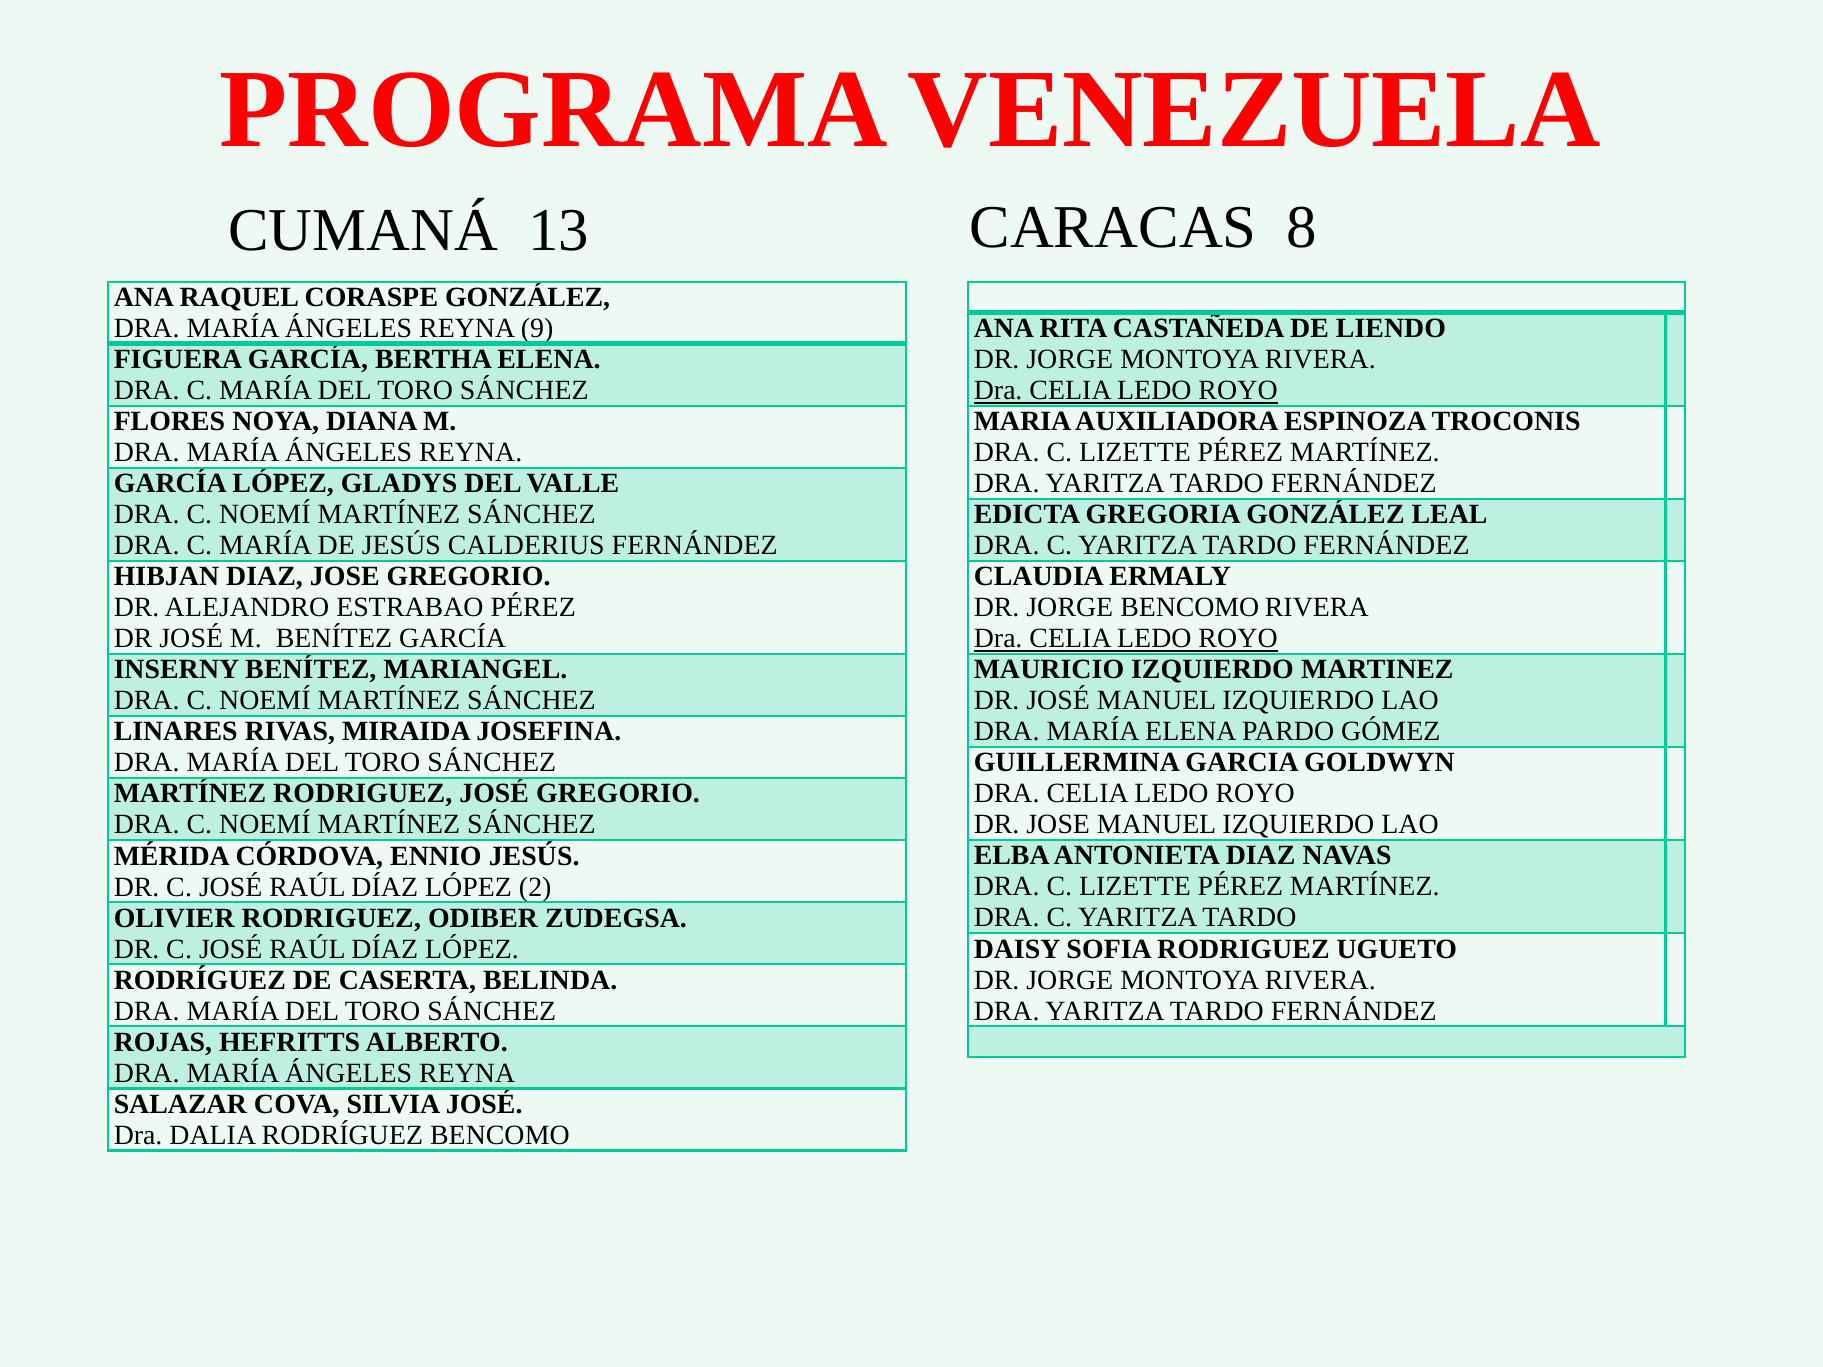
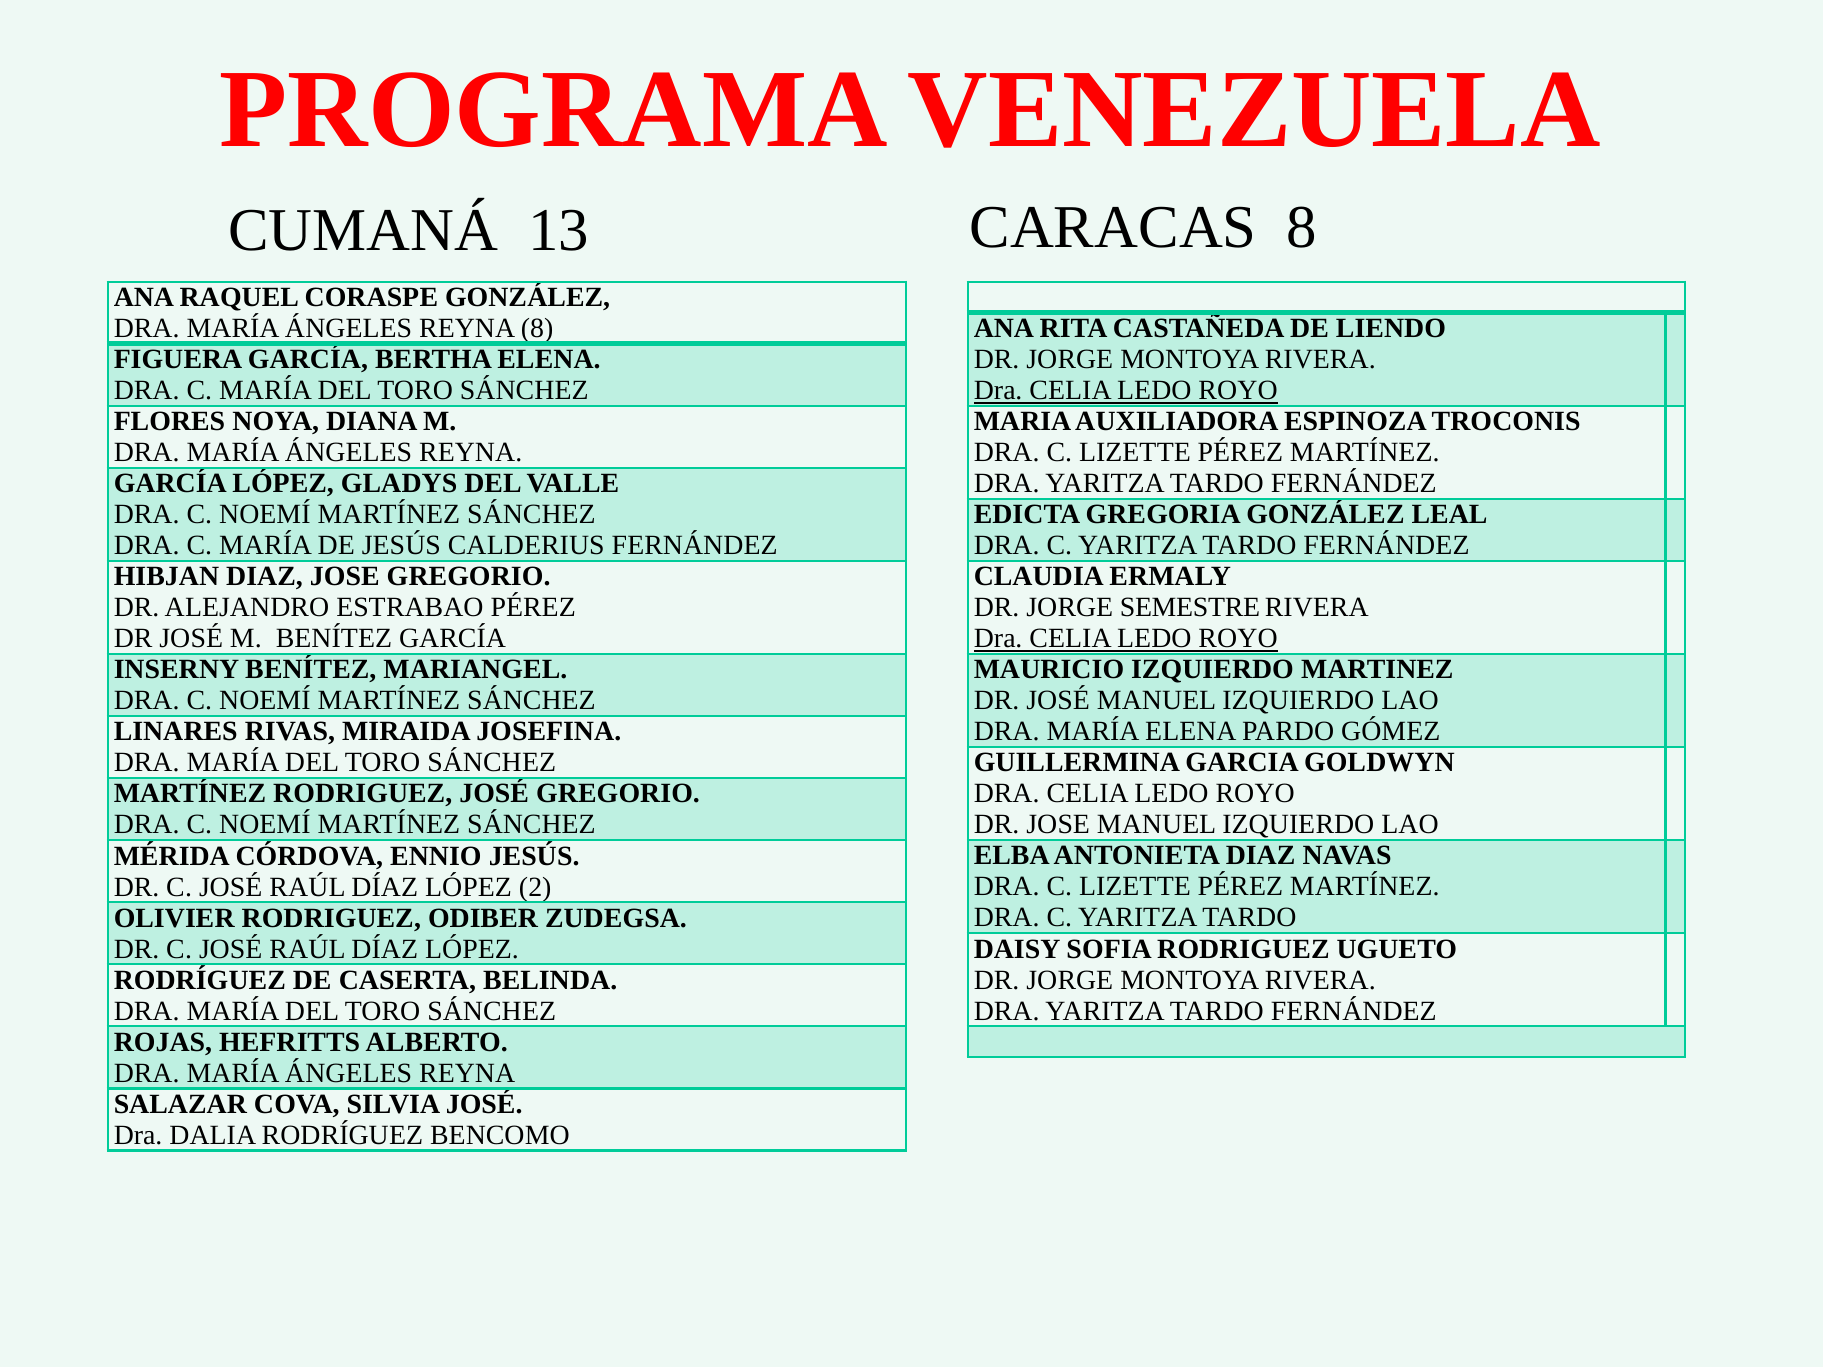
REYNA 9: 9 -> 8
JORGE BENCOMO: BENCOMO -> SEMESTRE
